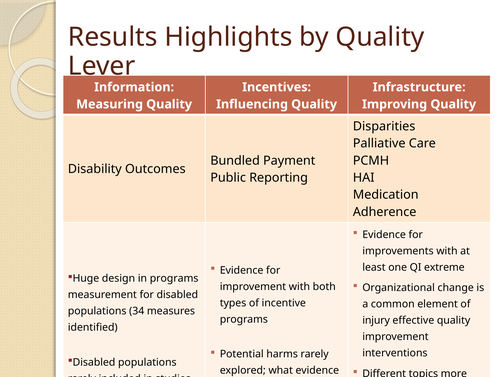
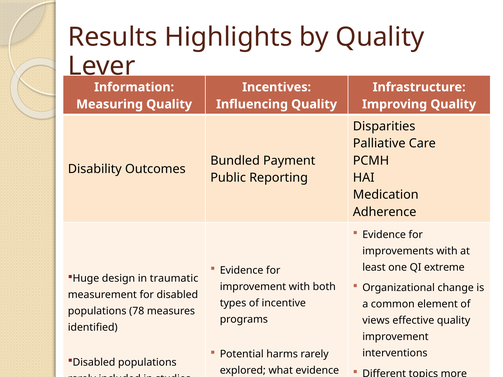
in programs: programs -> traumatic
34: 34 -> 78
injury: injury -> views
